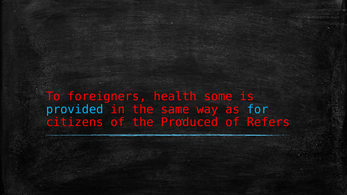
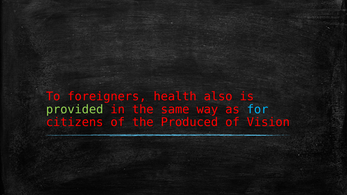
some: some -> also
provided colour: light blue -> light green
Refers: Refers -> Vision
